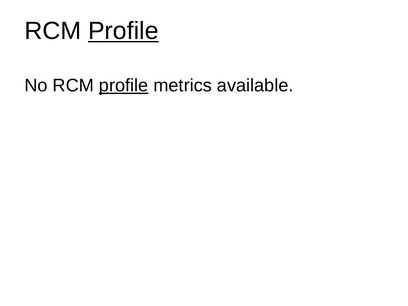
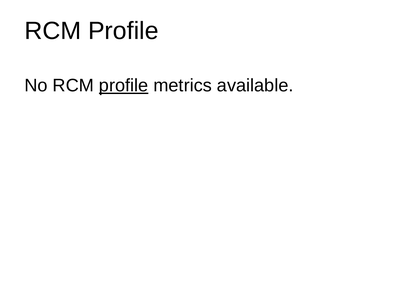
Profile at (123, 31) underline: present -> none
